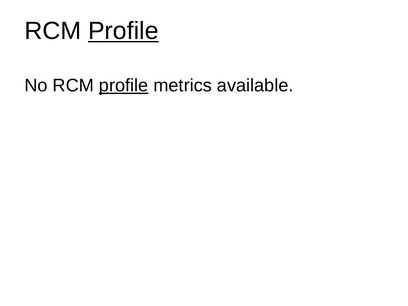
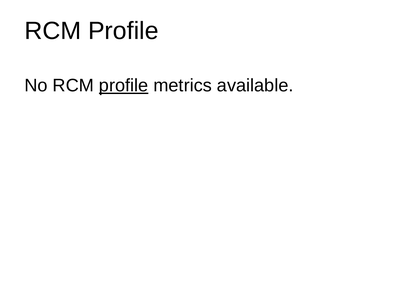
Profile at (123, 31) underline: present -> none
